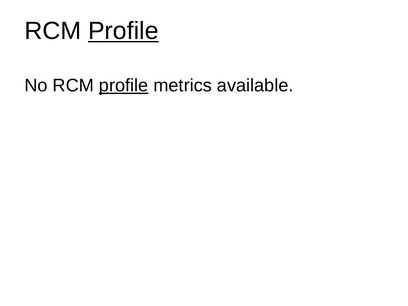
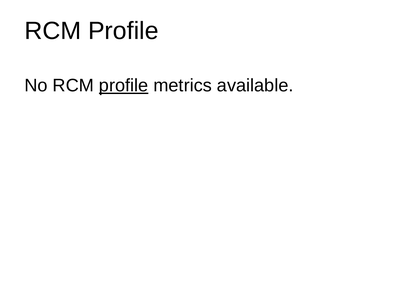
Profile at (123, 31) underline: present -> none
